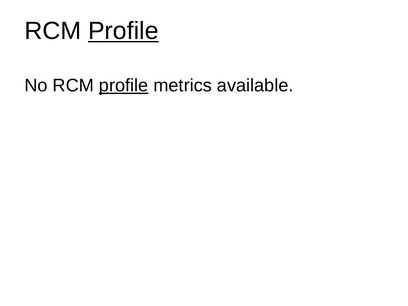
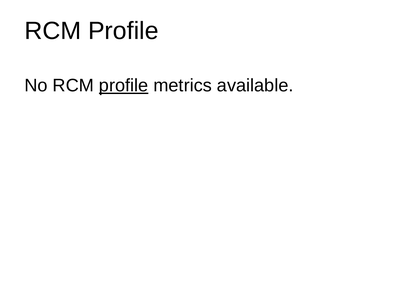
Profile at (123, 31) underline: present -> none
